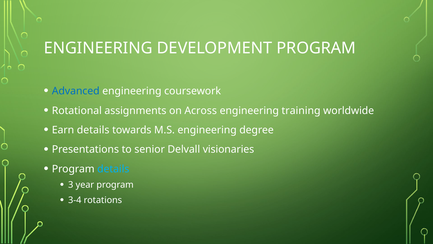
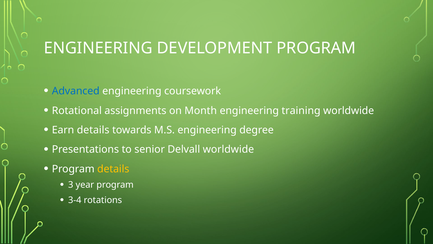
Across: Across -> Month
Delvall visionaries: visionaries -> worldwide
details at (113, 169) colour: light blue -> yellow
